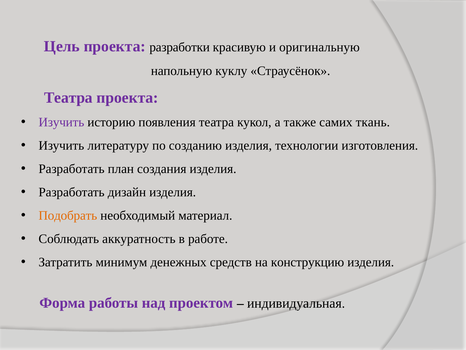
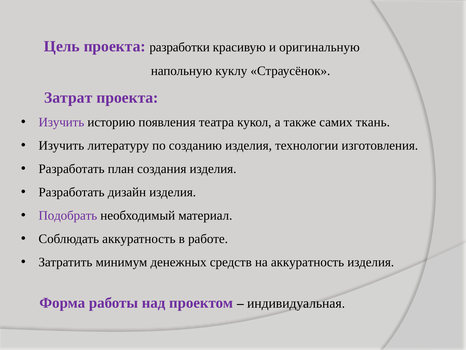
Театра at (68, 97): Театра -> Затрат
Подобрать colour: orange -> purple
на конструкцию: конструкцию -> аккуратность
